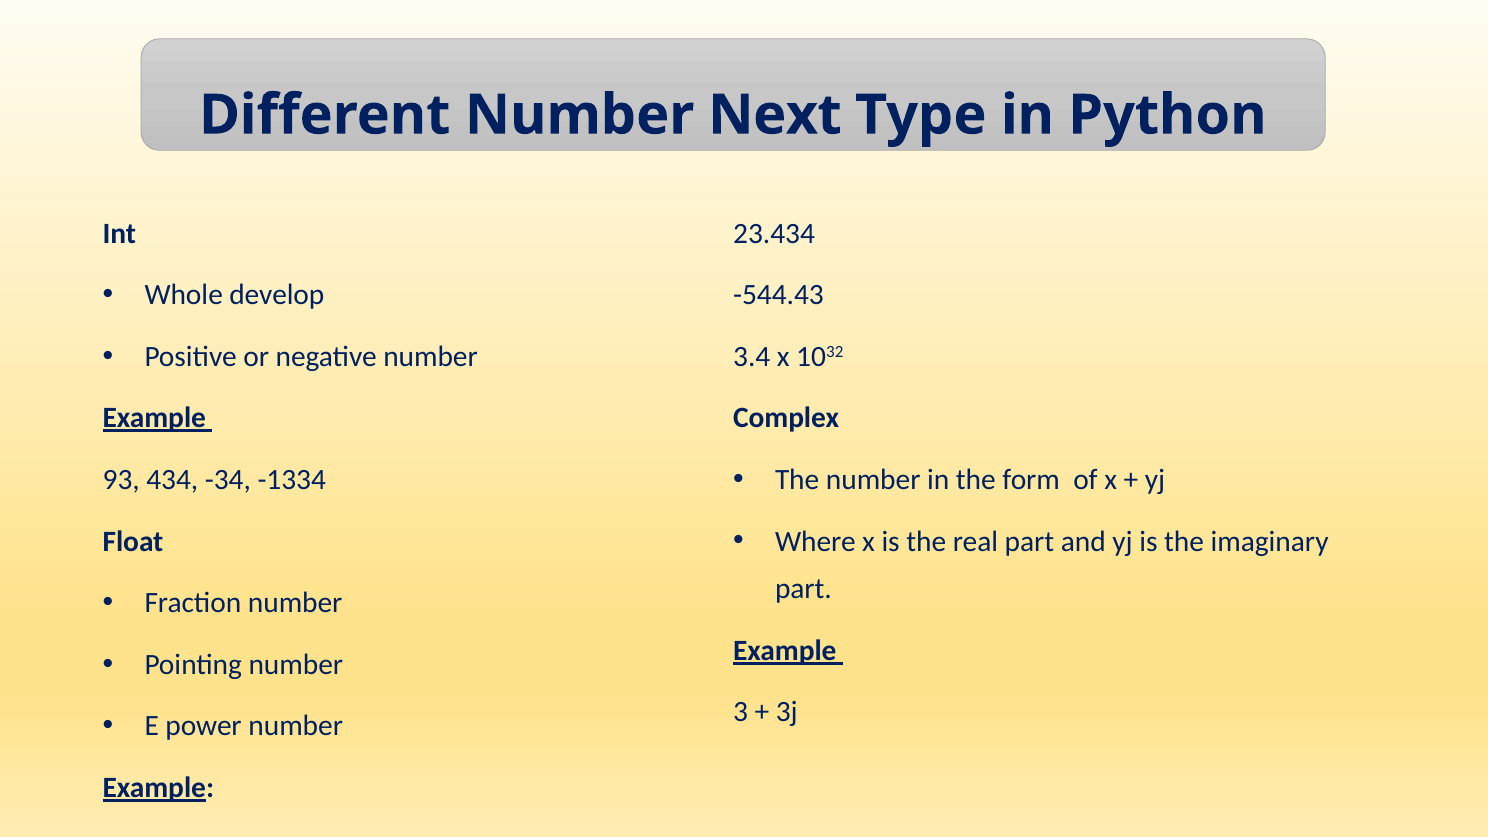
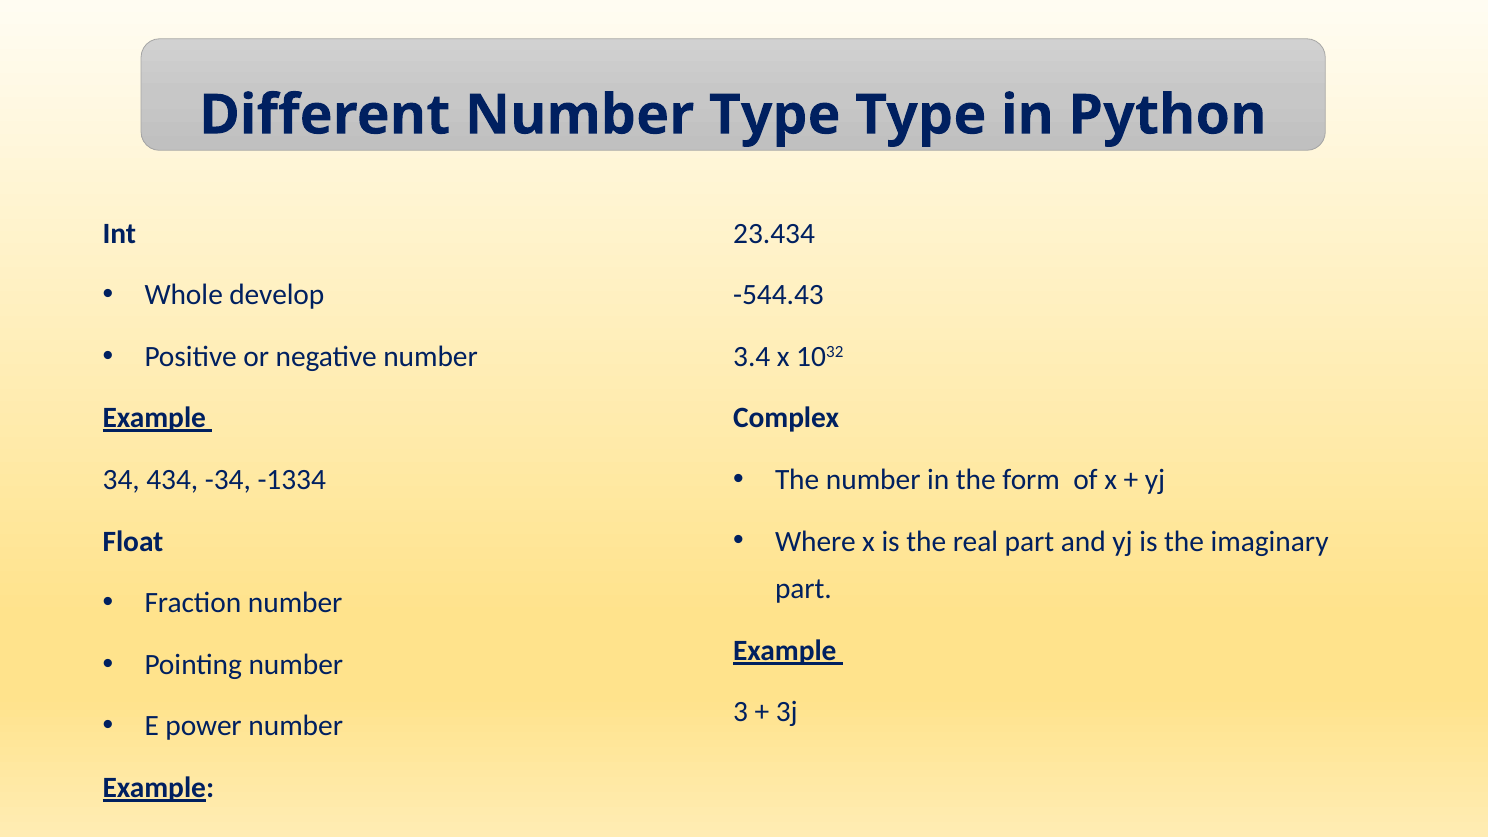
Number Next: Next -> Type
93: 93 -> 34
